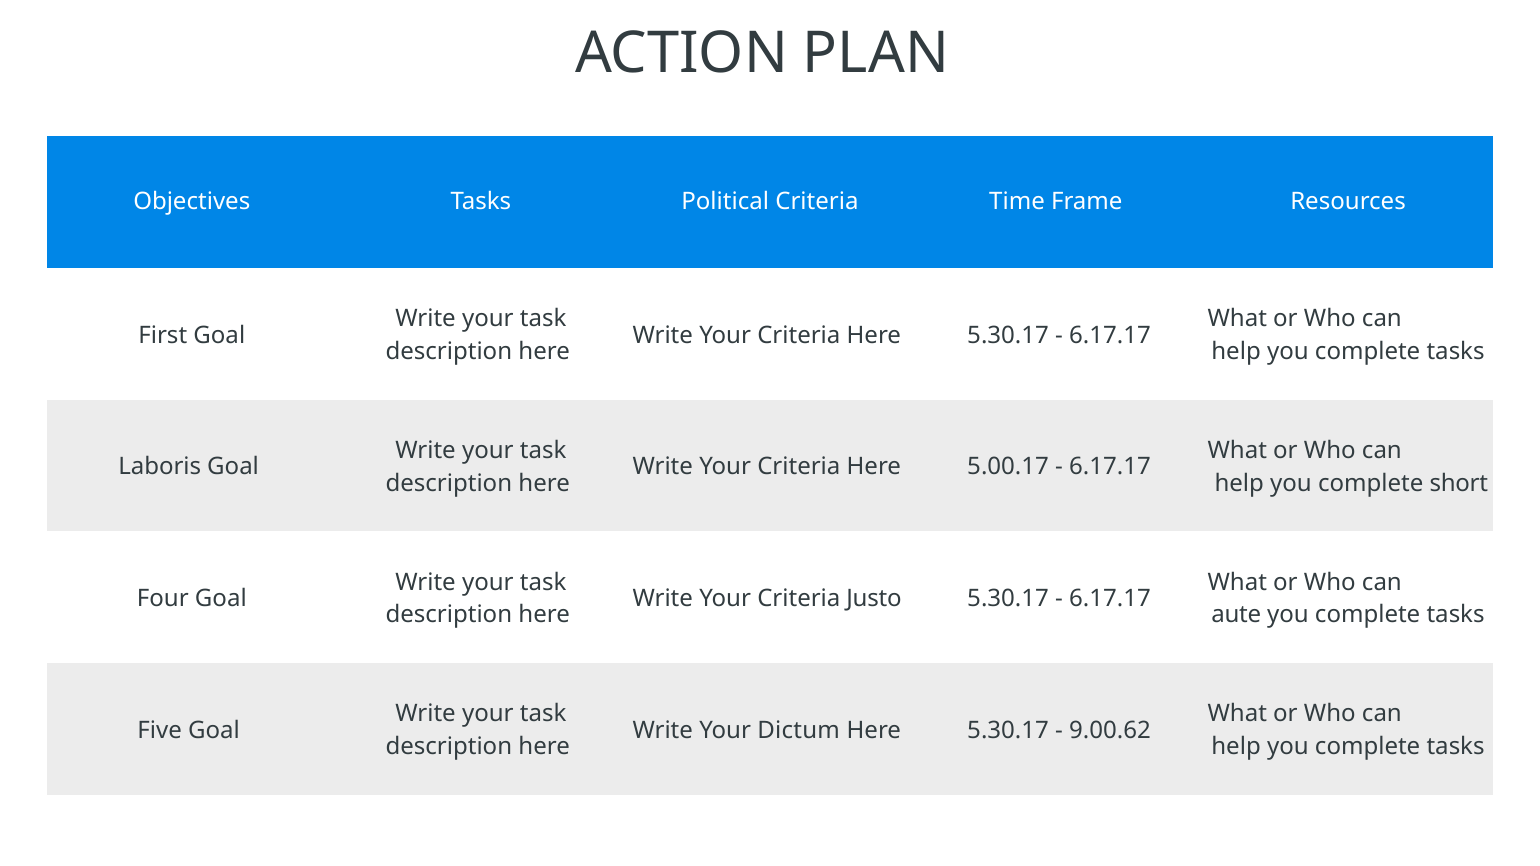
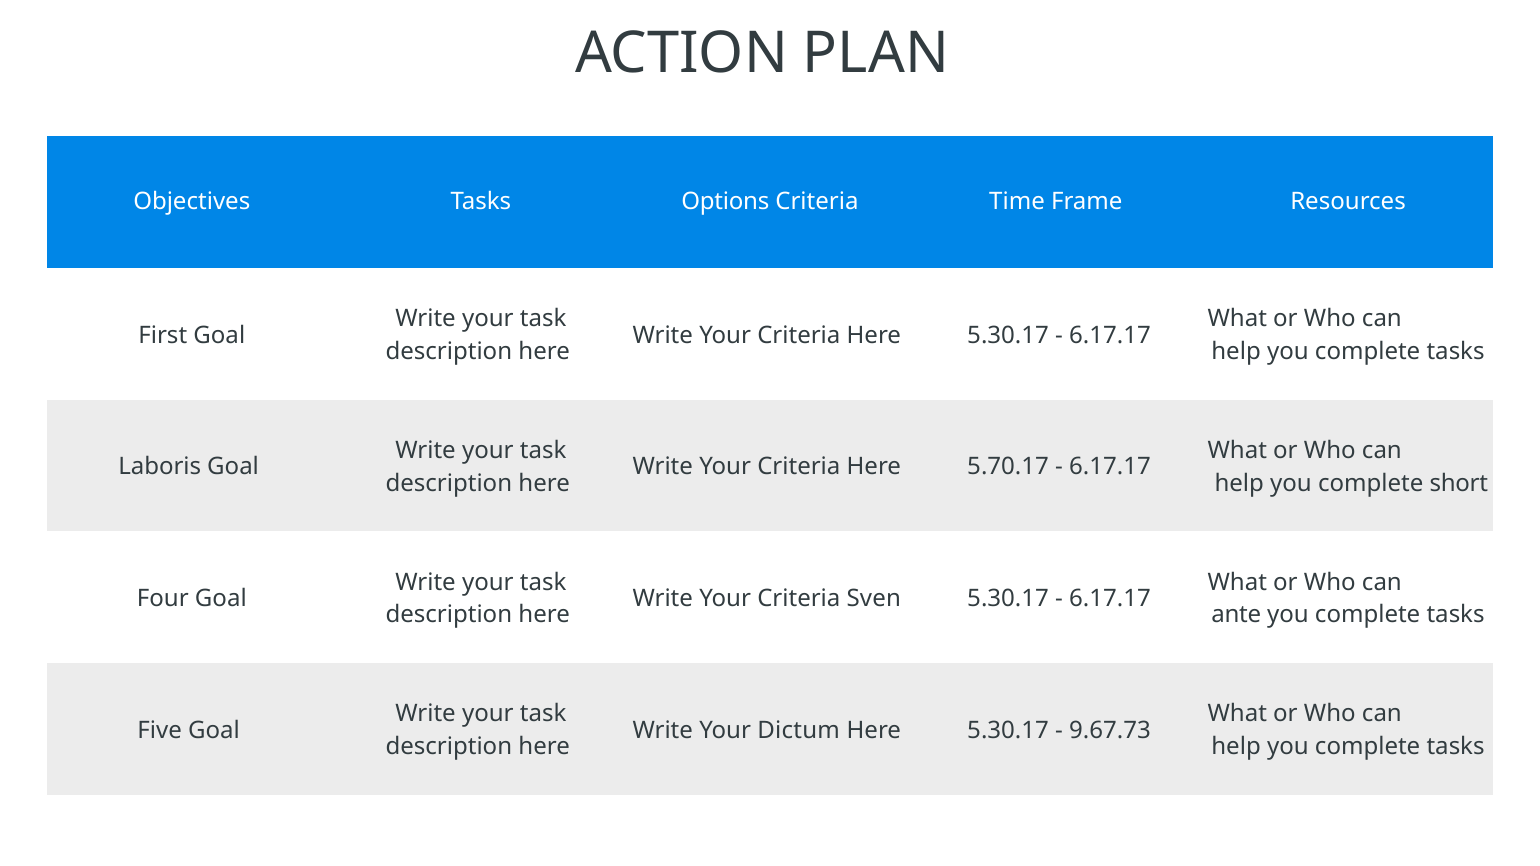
Political: Political -> Options
5.00.17: 5.00.17 -> 5.70.17
Justo: Justo -> Sven
aute: aute -> ante
9.00.62: 9.00.62 -> 9.67.73
